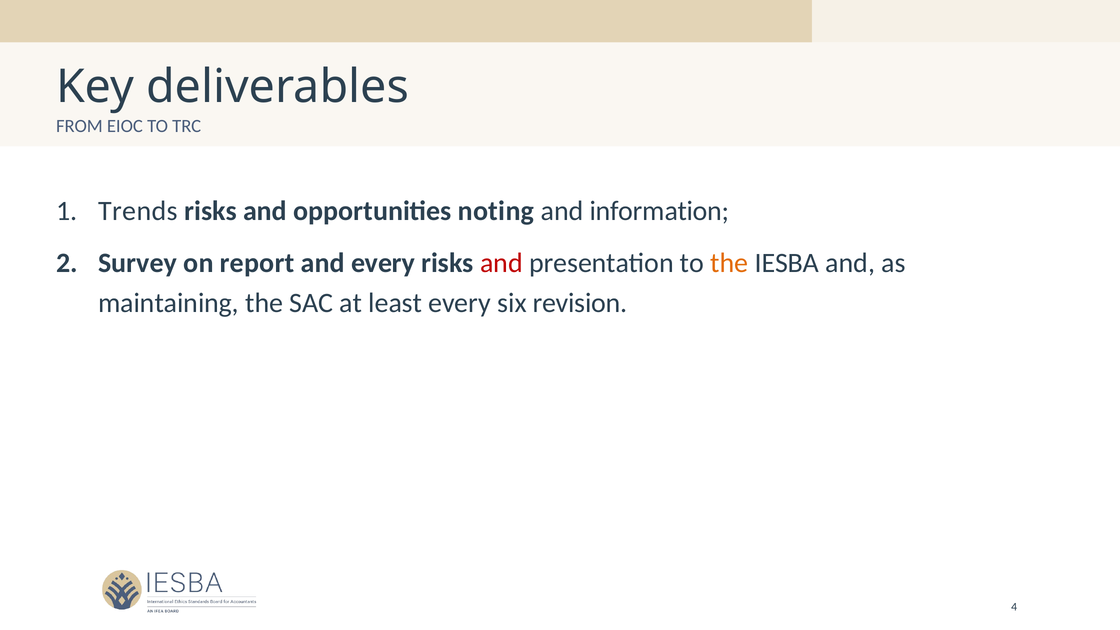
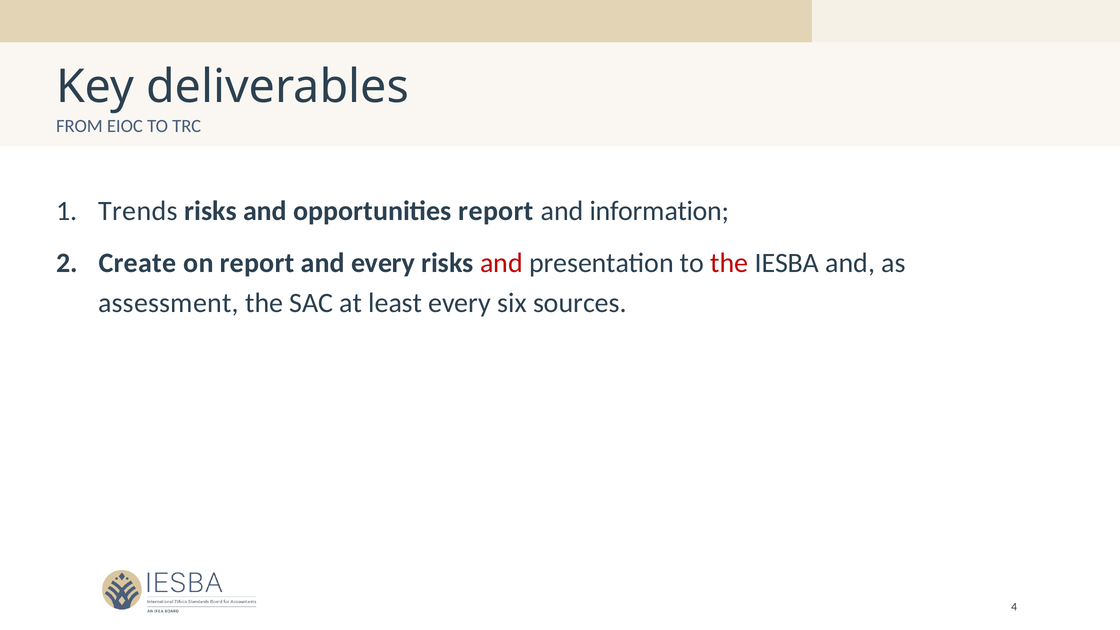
opportunities noting: noting -> report
Survey: Survey -> Create
the at (729, 263) colour: orange -> red
maintaining: maintaining -> assessment
revision: revision -> sources
